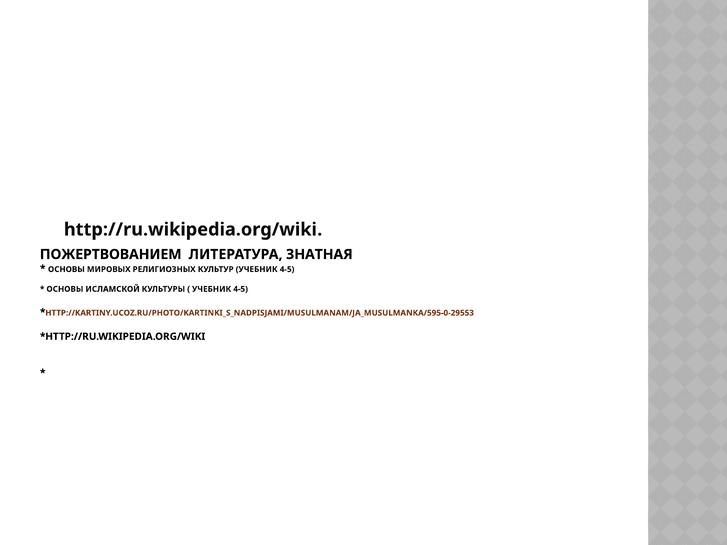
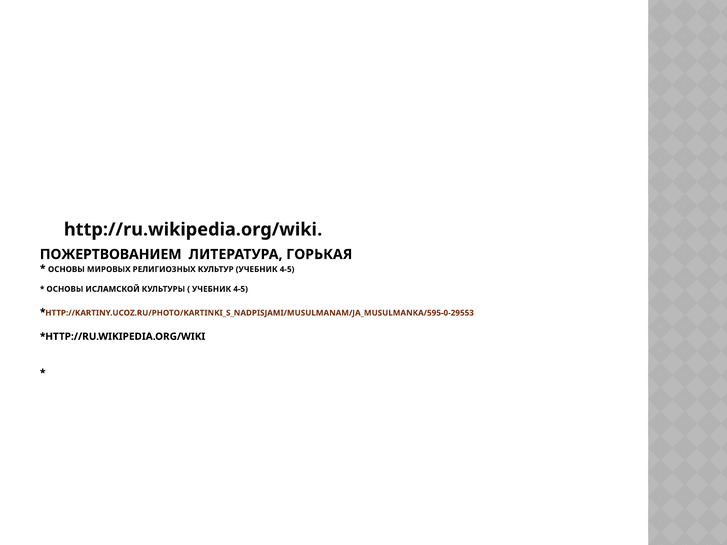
ЗНАТНАЯ: ЗНАТНАЯ -> ГОРЬКАЯ
